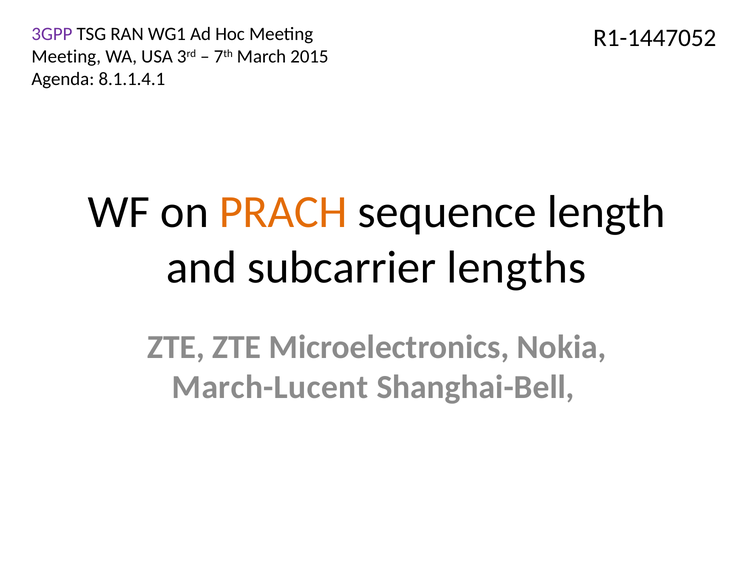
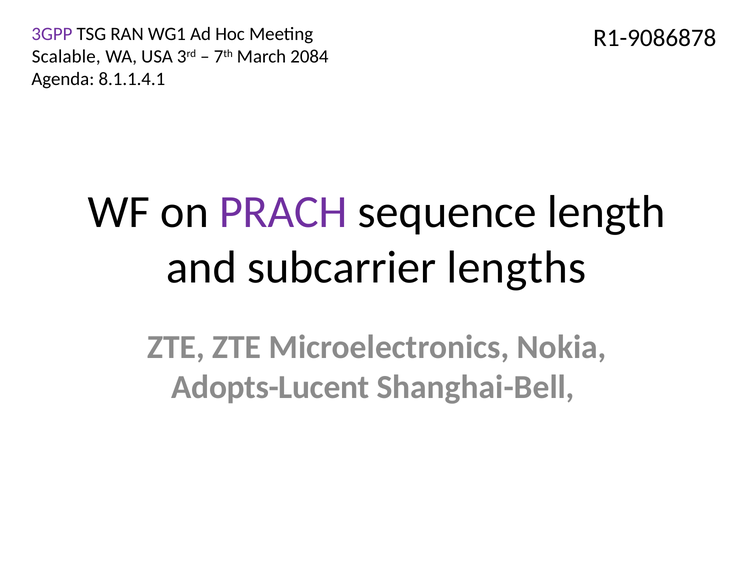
R1-1447052: R1-1447052 -> R1-9086878
Meeting at (66, 56): Meeting -> Scalable
2015: 2015 -> 2084
PRACH colour: orange -> purple
March-Lucent: March-Lucent -> Adopts-Lucent
